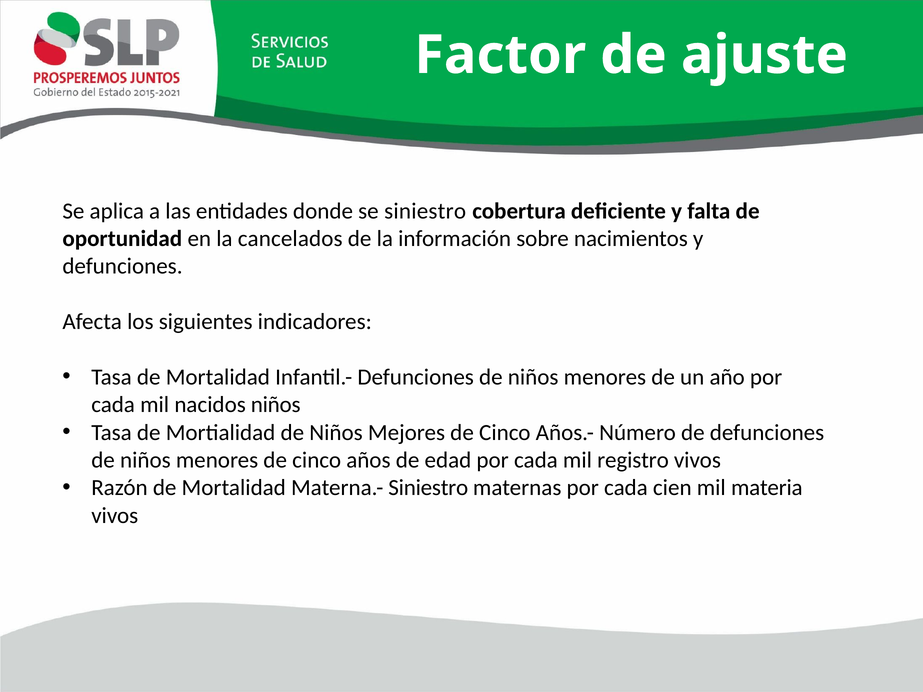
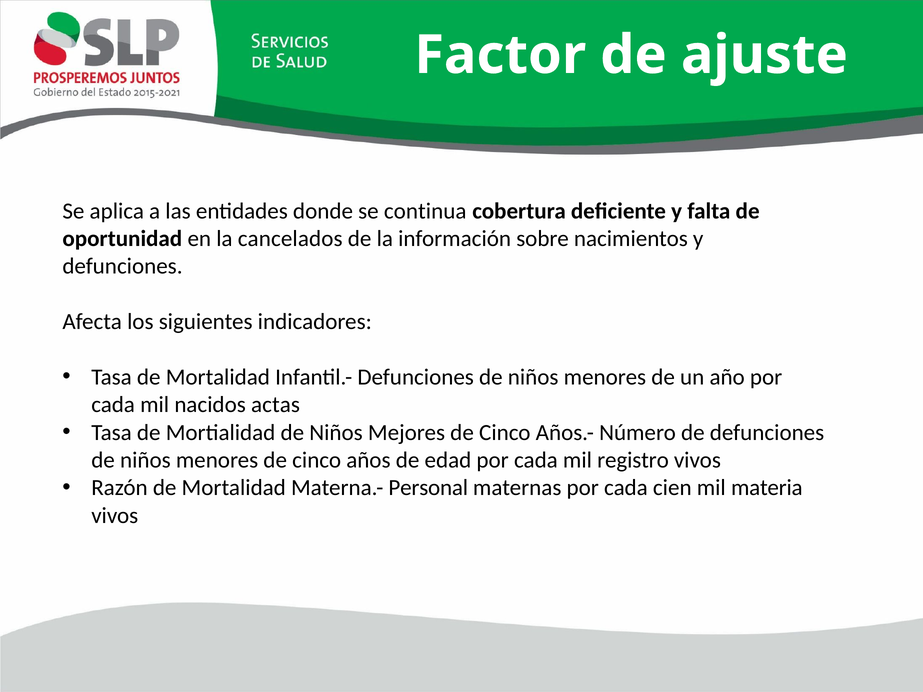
se siniestro: siniestro -> continua
nacidos niños: niños -> actas
Materna.- Siniestro: Siniestro -> Personal
